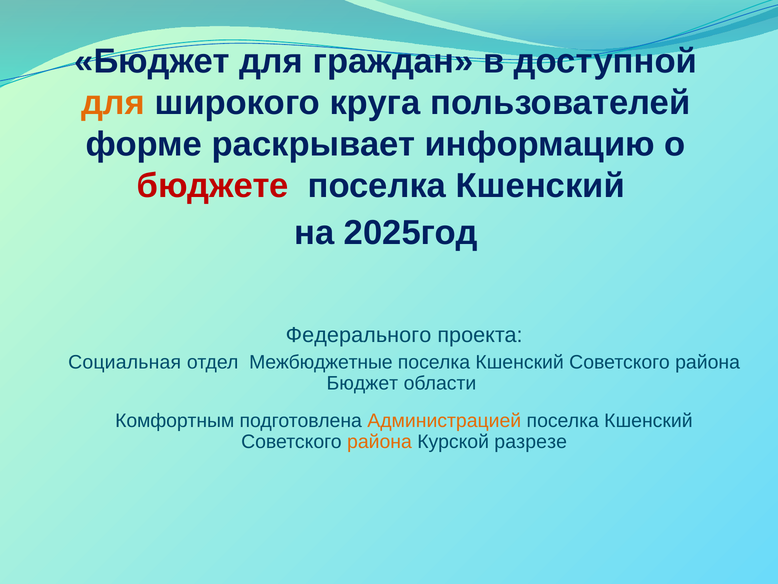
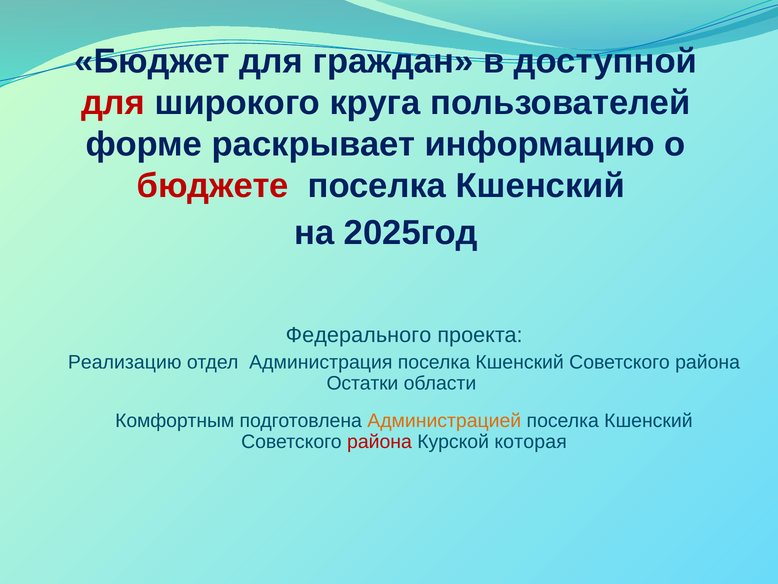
для at (113, 103) colour: orange -> red
Социальная: Социальная -> Реализацию
Межбюджетные: Межбюджетные -> Администрация
Бюджет at (362, 383): Бюджет -> Остатки
района at (379, 441) colour: orange -> red
разрезе: разрезе -> которая
